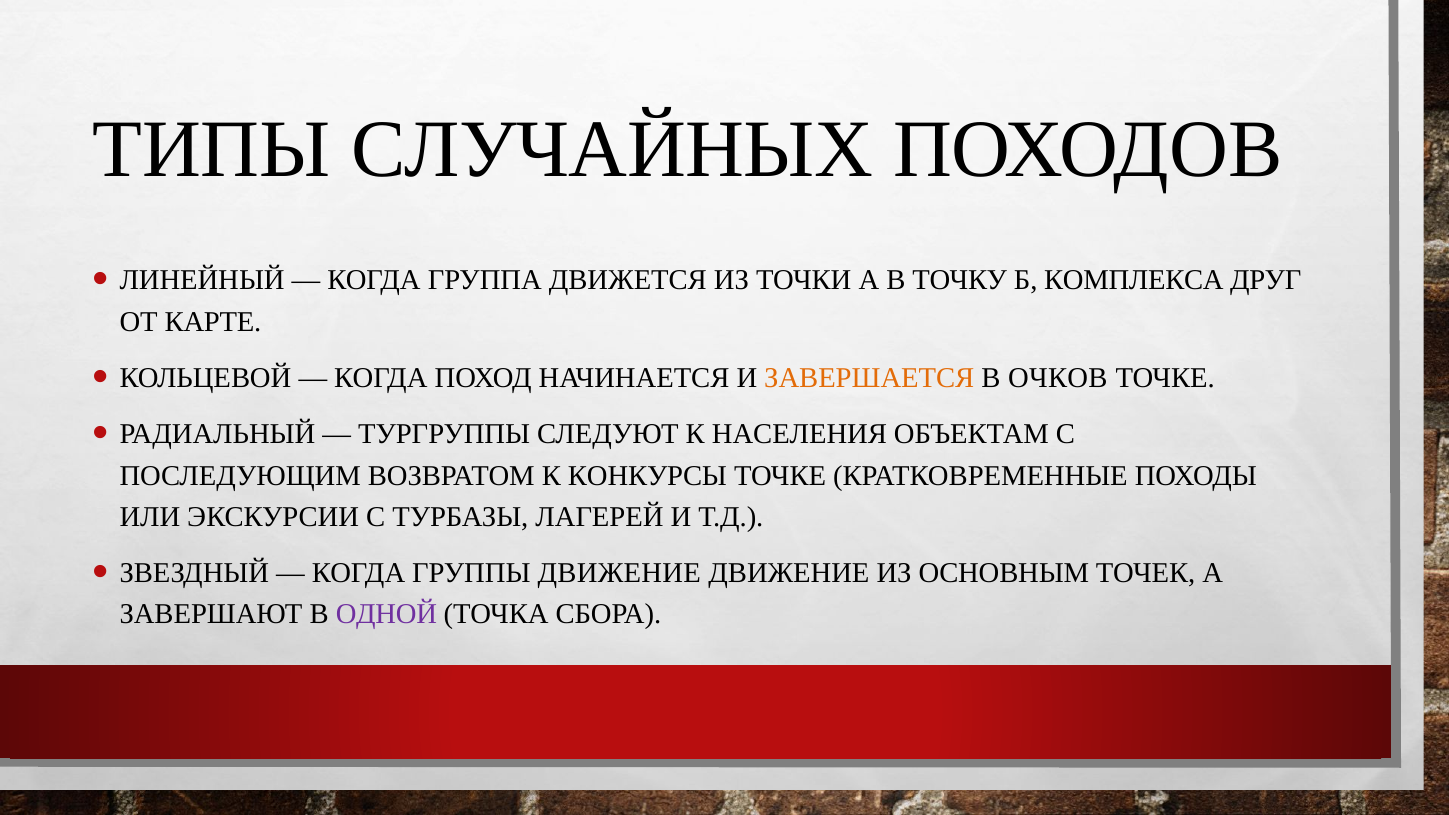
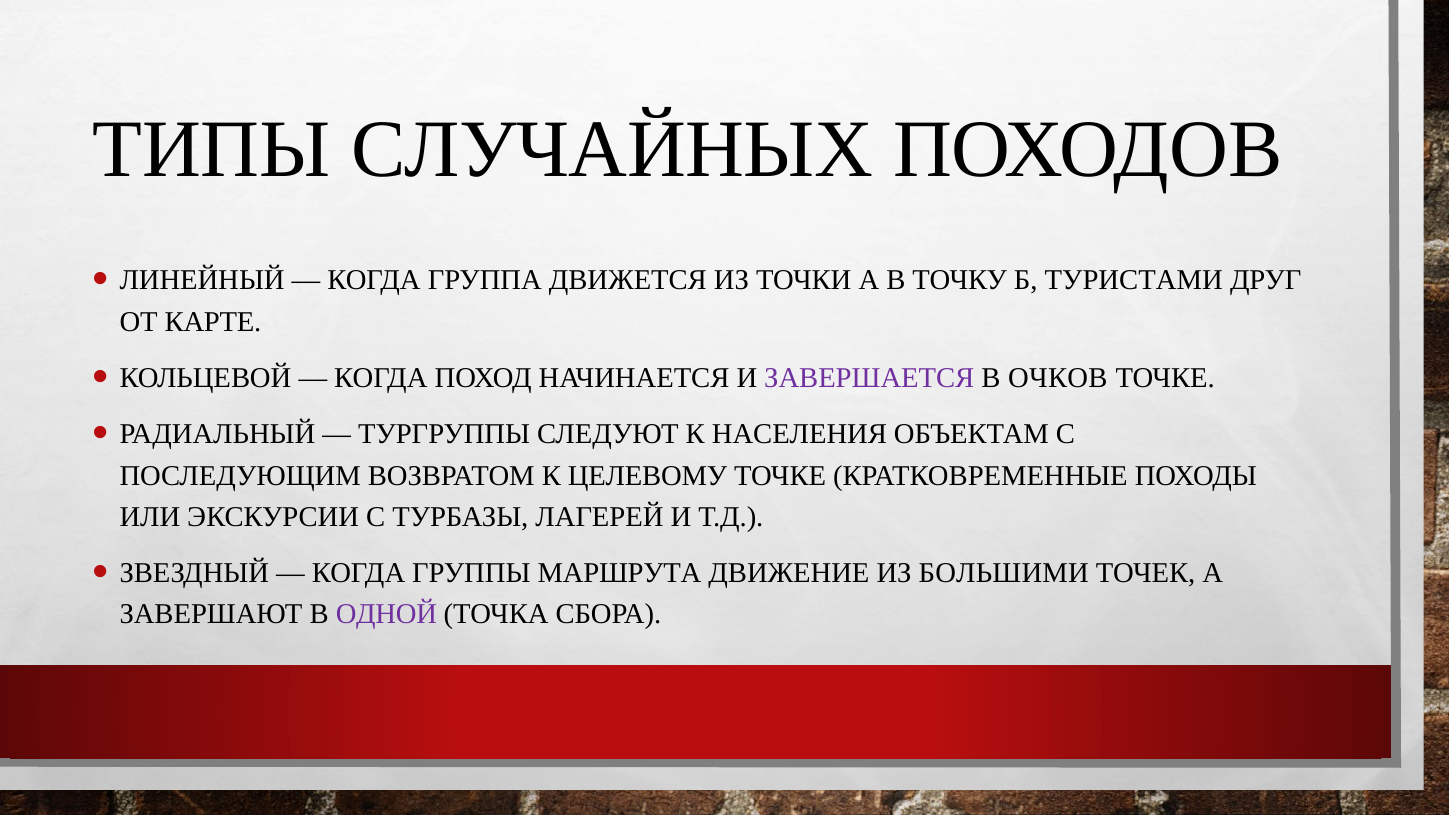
КОМПЛЕКСА: КОМПЛЕКСА -> ТУРИСТАМИ
ЗАВЕРШАЕТСЯ colour: orange -> purple
КОНКУРСЫ: КОНКУРСЫ -> ЦЕЛЕВОМУ
ГРУППЫ ДВИЖЕНИЕ: ДВИЖЕНИЕ -> МАРШРУТА
ОСНОВНЫМ: ОСНОВНЫМ -> БОЛЬШИМИ
